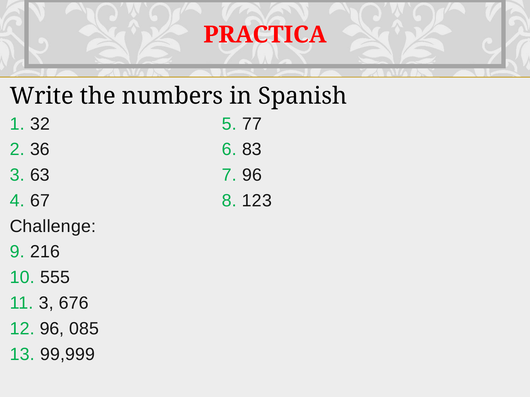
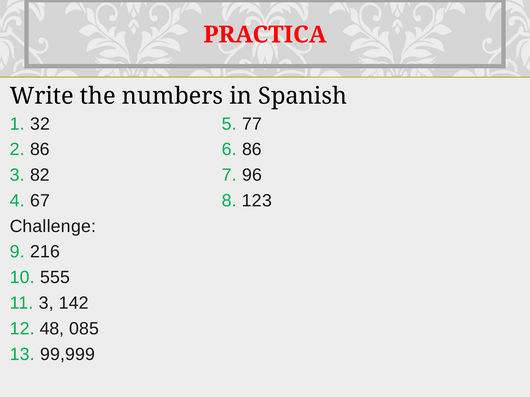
2 36: 36 -> 86
6 83: 83 -> 86
63: 63 -> 82
676: 676 -> 142
12 96: 96 -> 48
